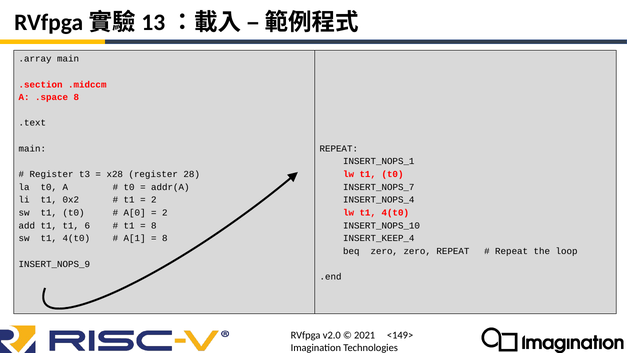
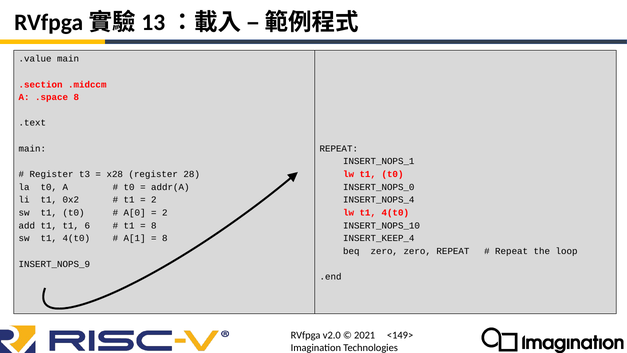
.array: .array -> .value
INSERT_NOPS_7: INSERT_NOPS_7 -> INSERT_NOPS_0
